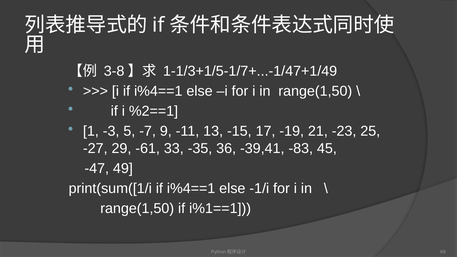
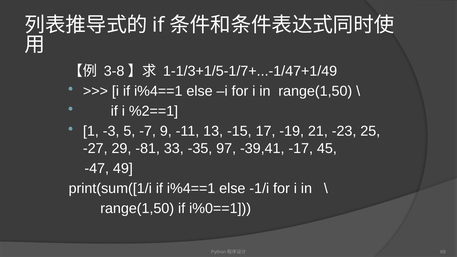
-61: -61 -> -81
36: 36 -> 97
-83: -83 -> -17
i%1==1: i%1==1 -> i%0==1
